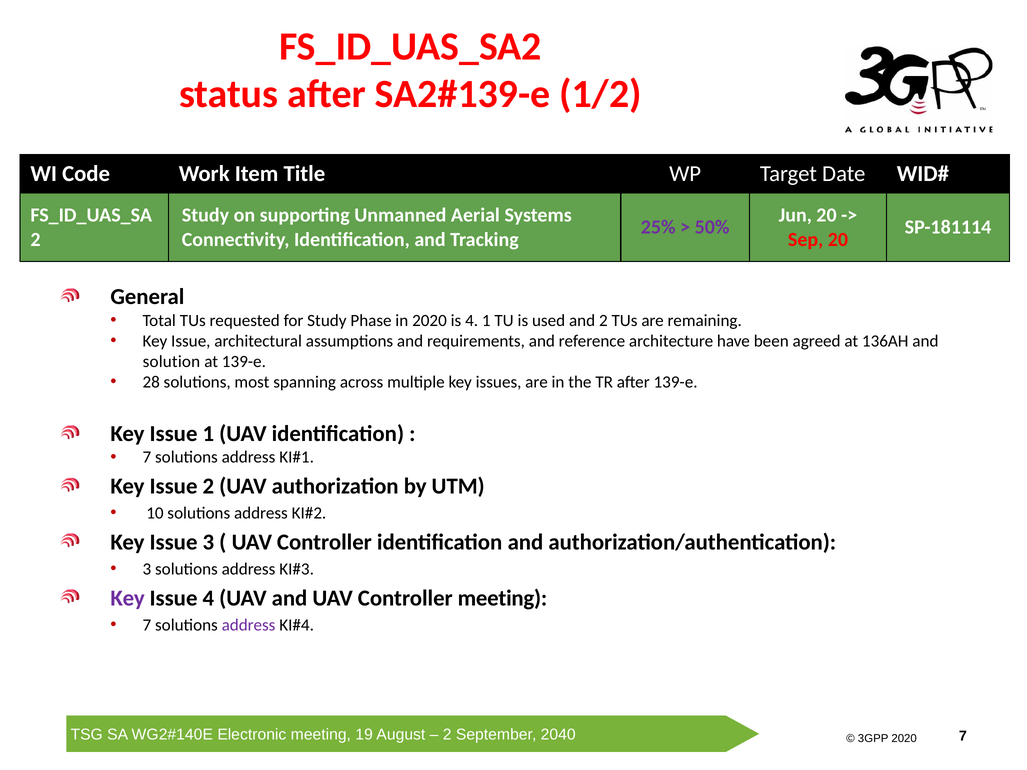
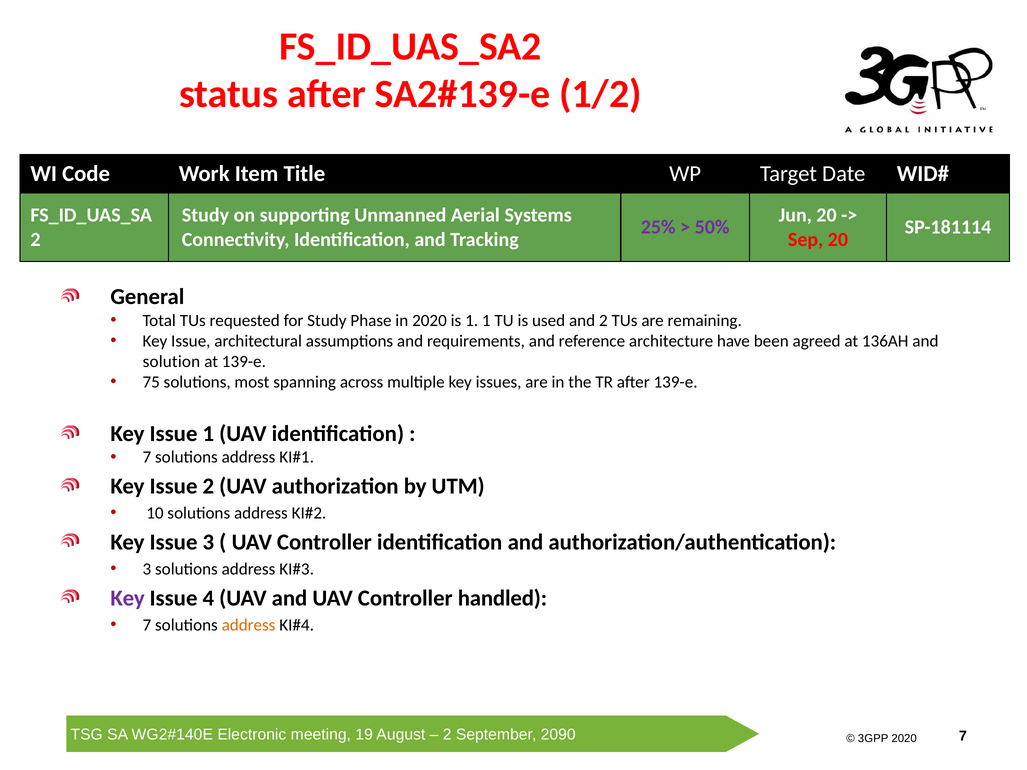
is 4: 4 -> 1
28: 28 -> 75
Controller meeting: meeting -> handled
address at (249, 625) colour: purple -> orange
2040: 2040 -> 2090
